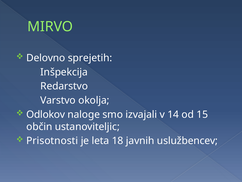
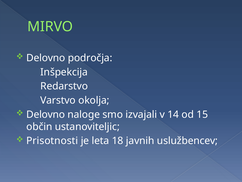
sprejetih: sprejetih -> področja
Odlokov at (46, 114): Odlokov -> Delovno
